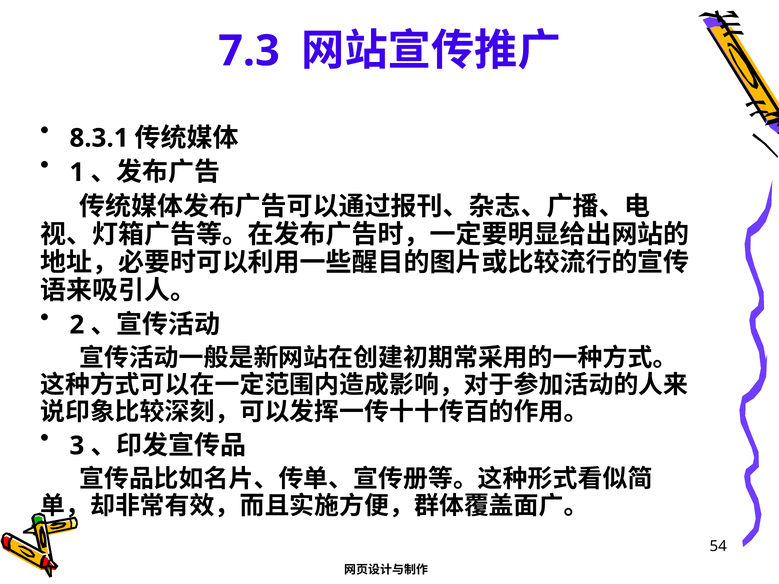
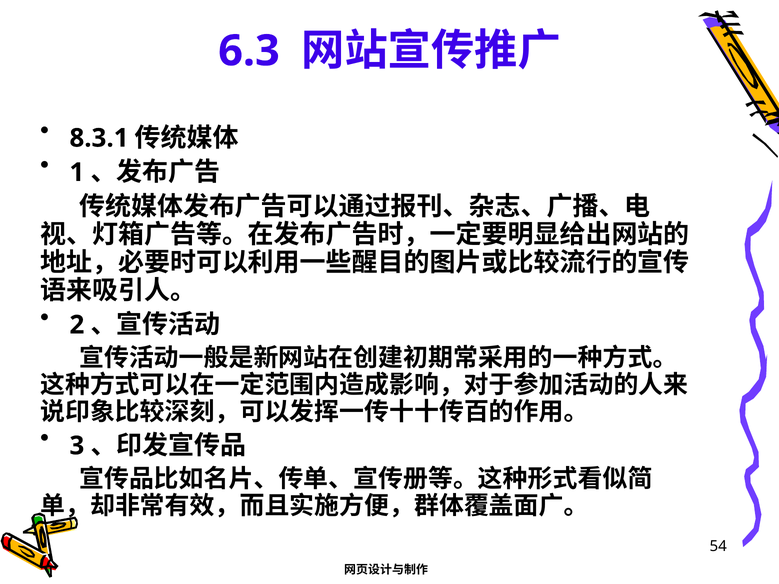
7.3: 7.3 -> 6.3
